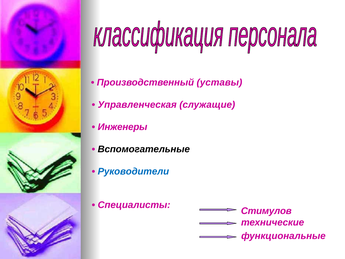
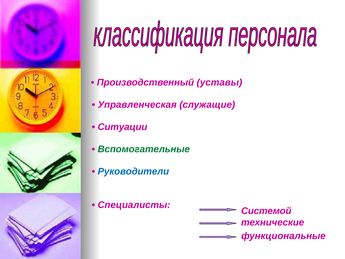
Инженеры: Инженеры -> Ситуации
Вспомогательные colour: black -> green
Стимулов: Стимулов -> Системой
